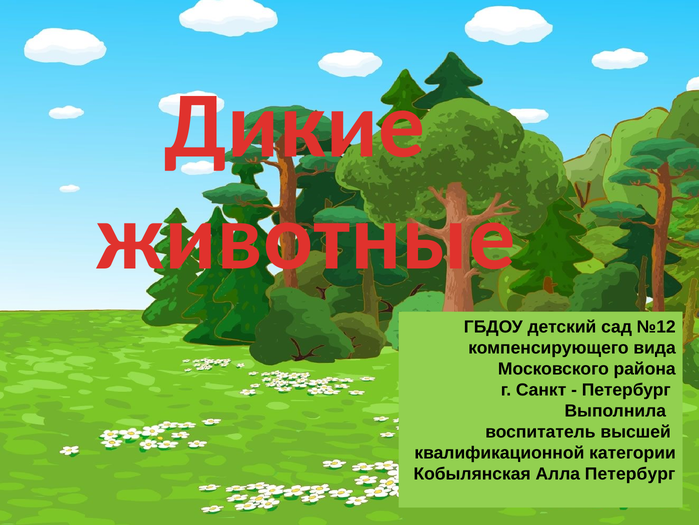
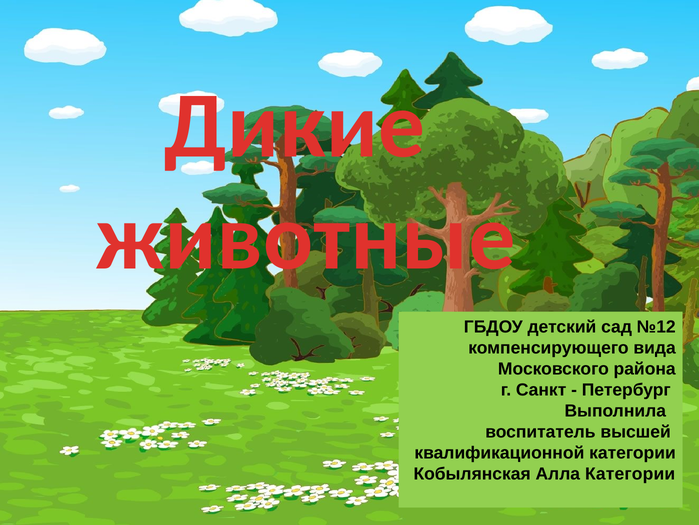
Алла Петербург: Петербург -> Категории
